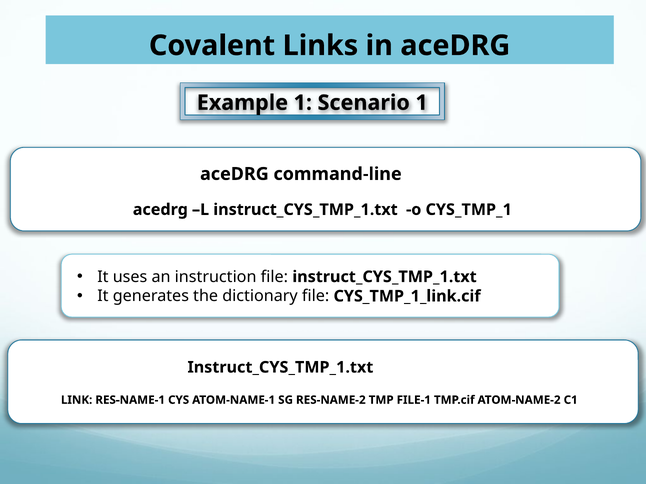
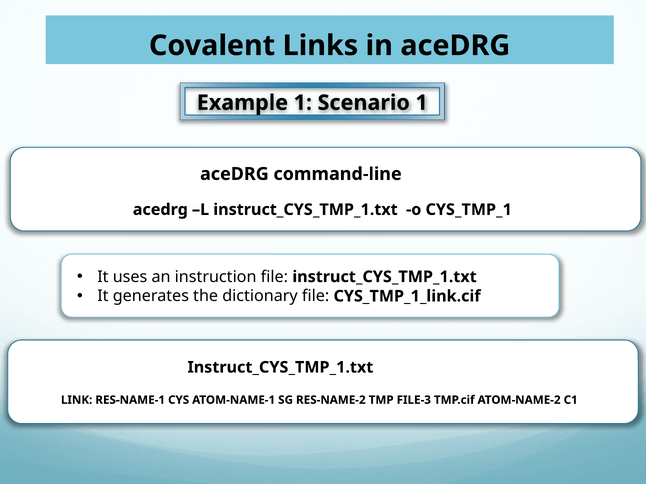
FILE-1: FILE-1 -> FILE-3
